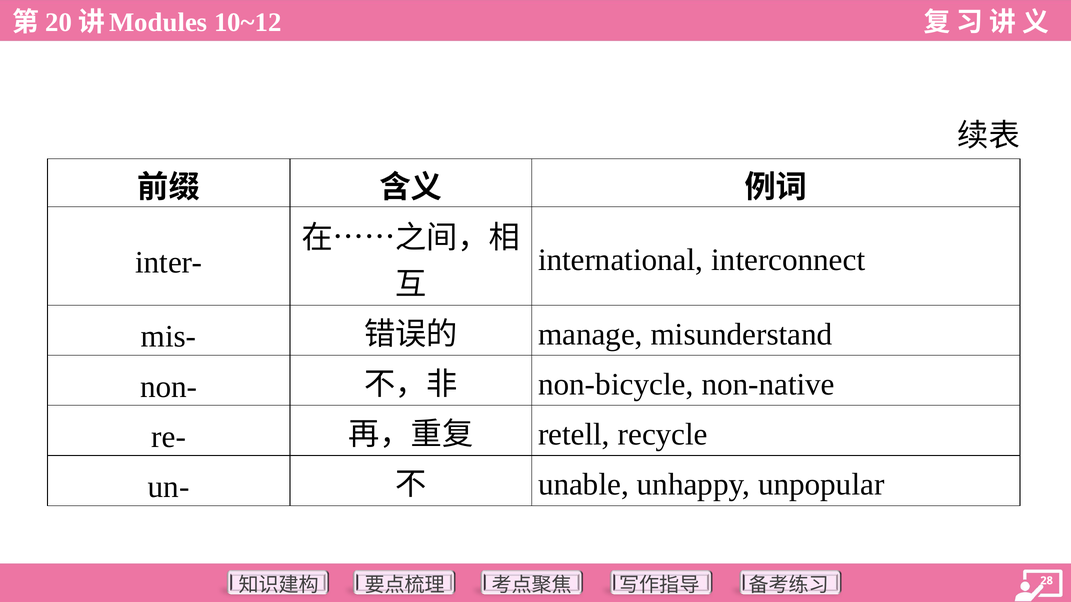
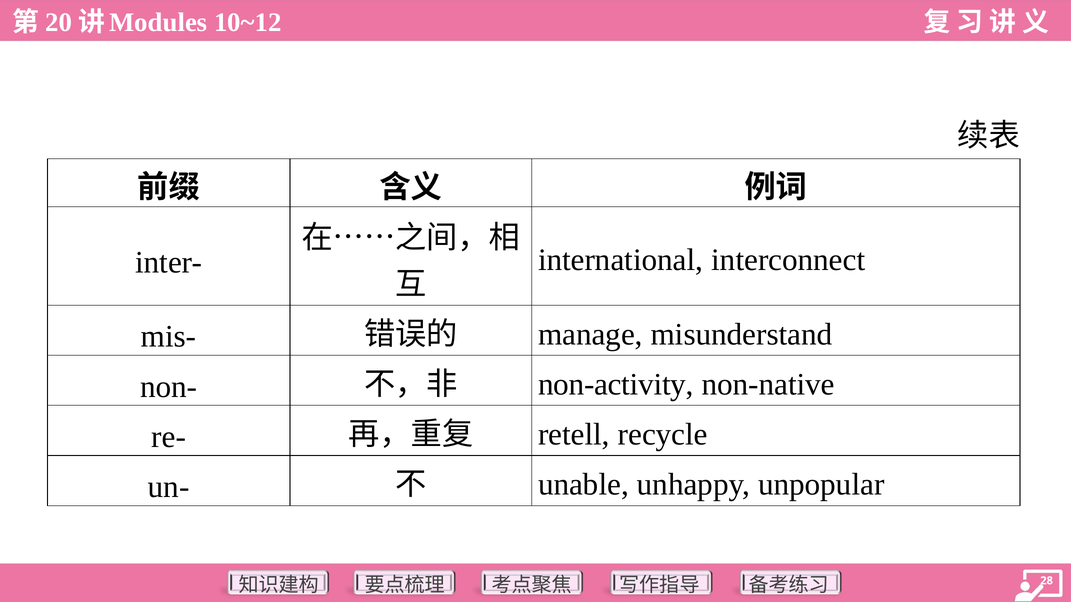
non-bicycle: non-bicycle -> non-activity
